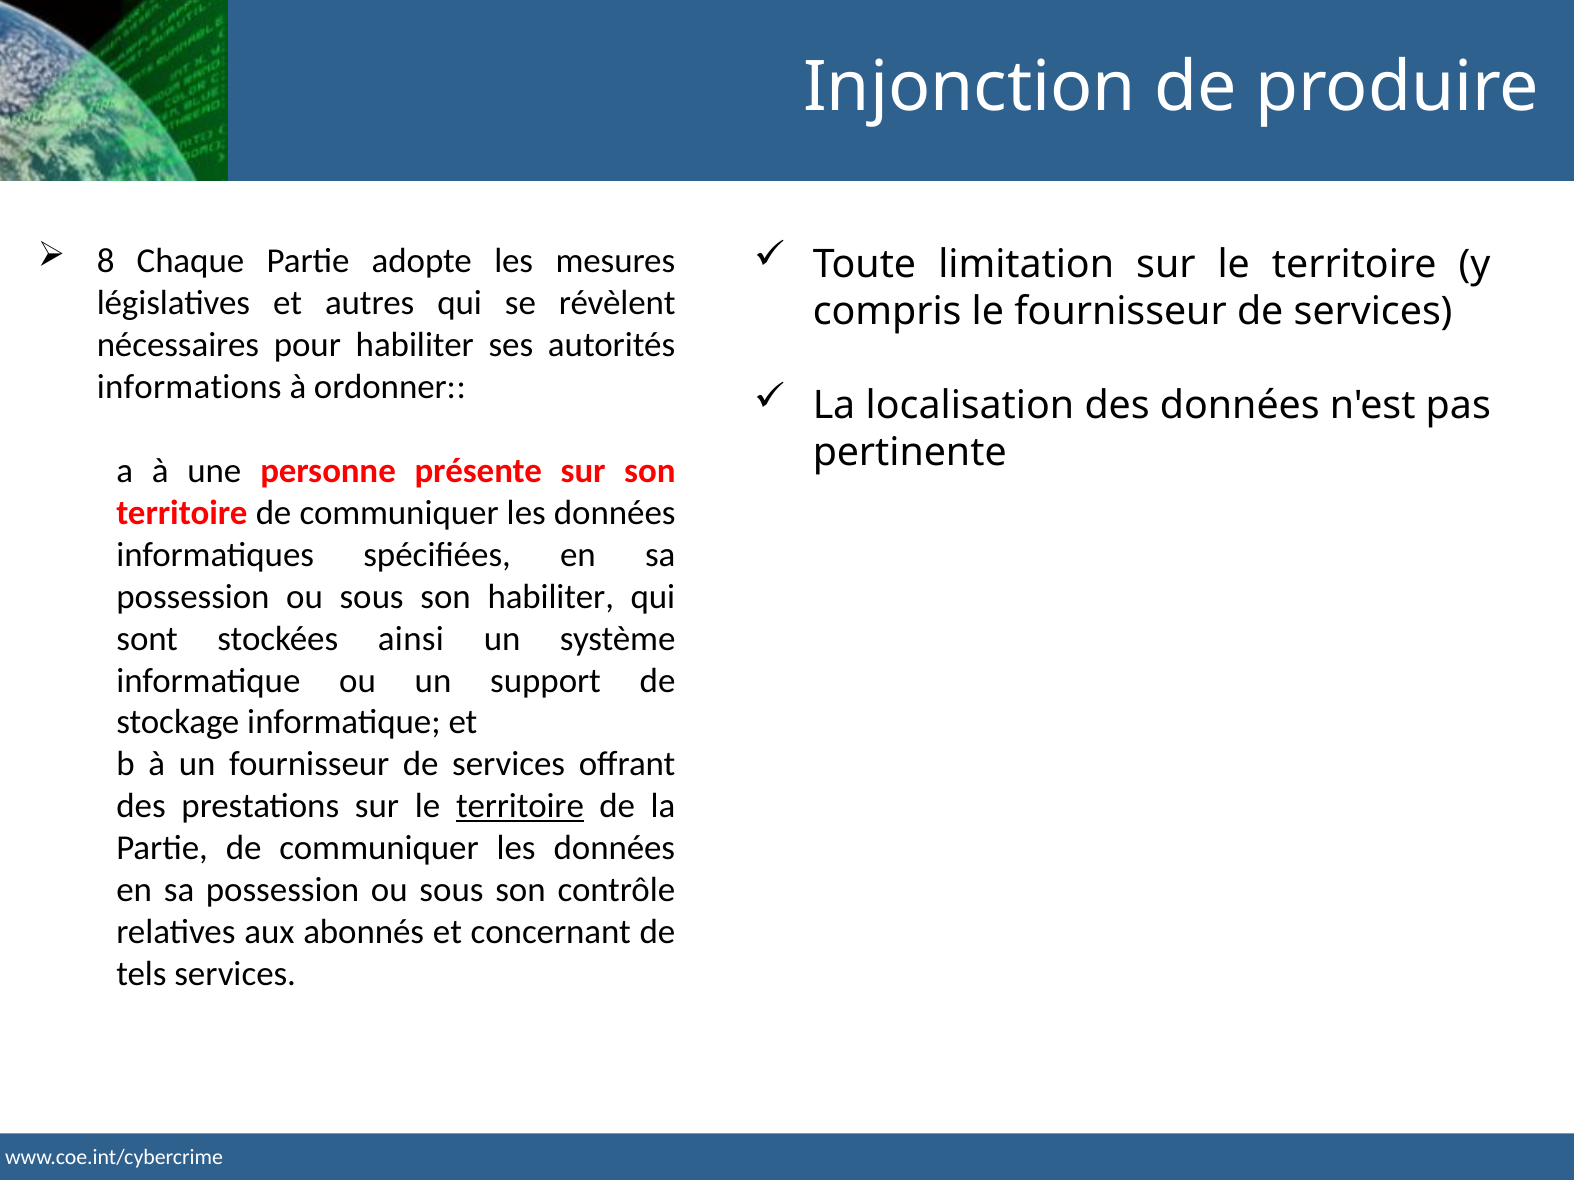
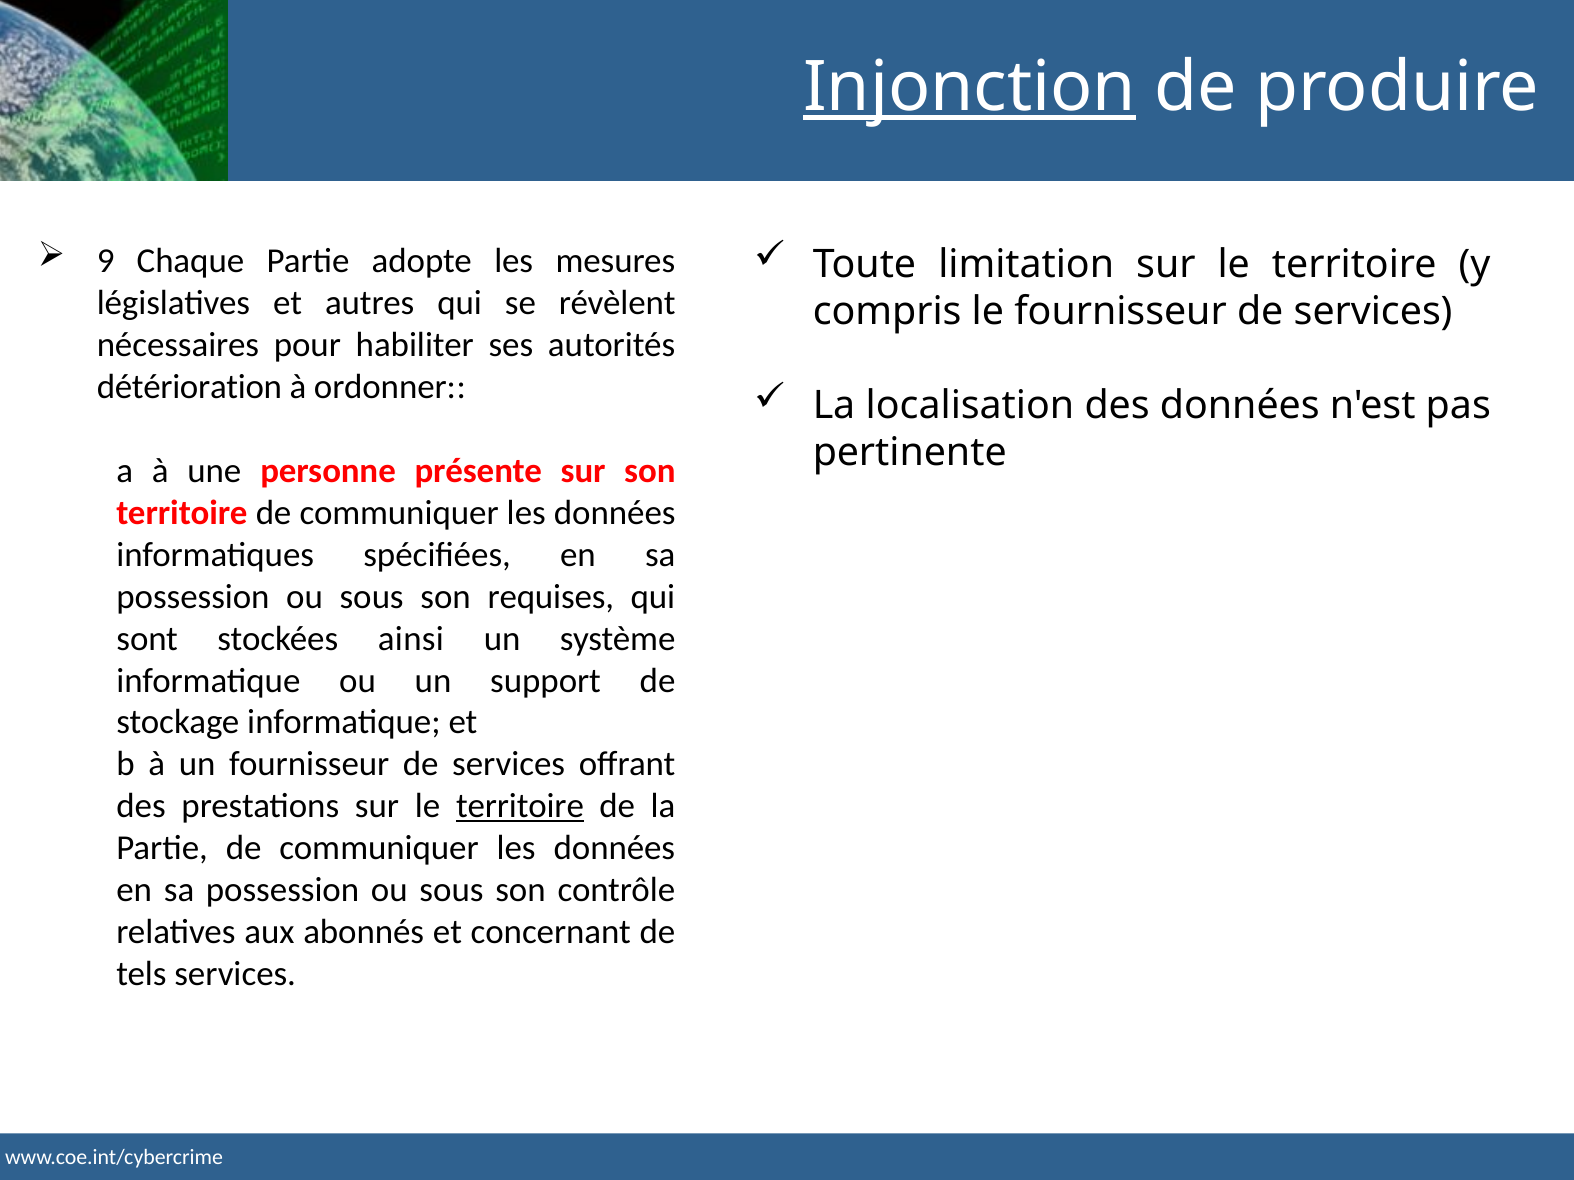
Injonction underline: none -> present
8: 8 -> 9
informations: informations -> détérioration
son habiliter: habiliter -> requises
